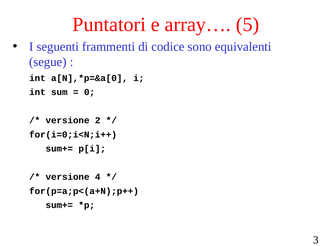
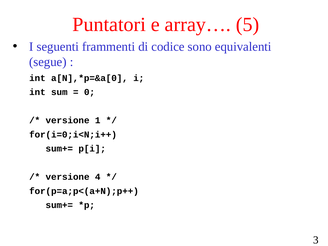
versione 2: 2 -> 1
